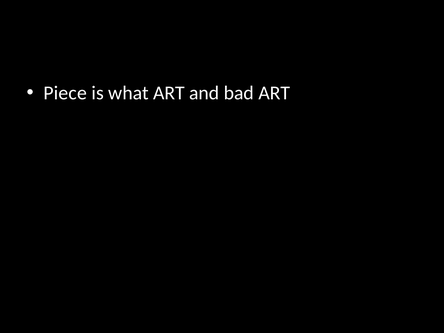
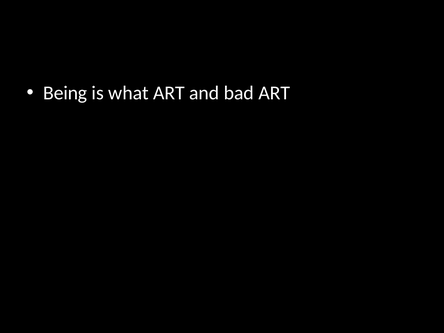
Piece: Piece -> Being
